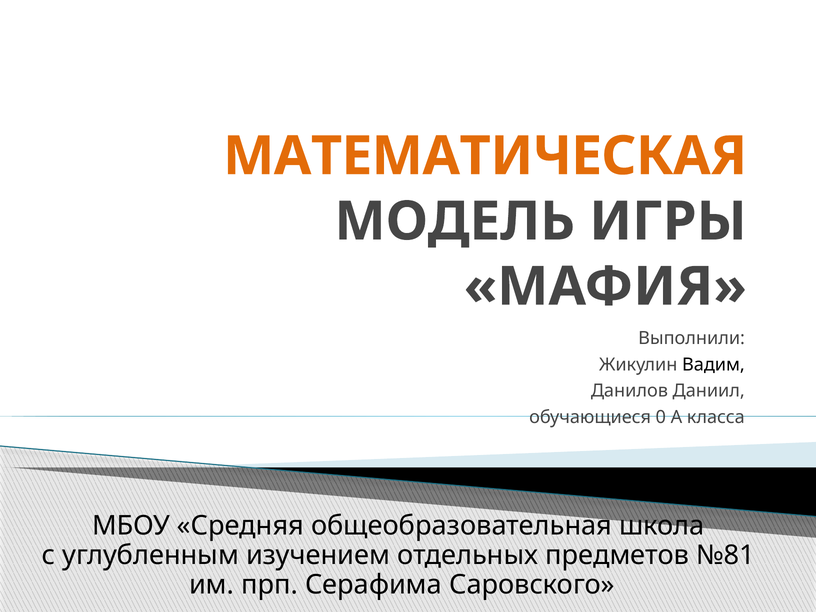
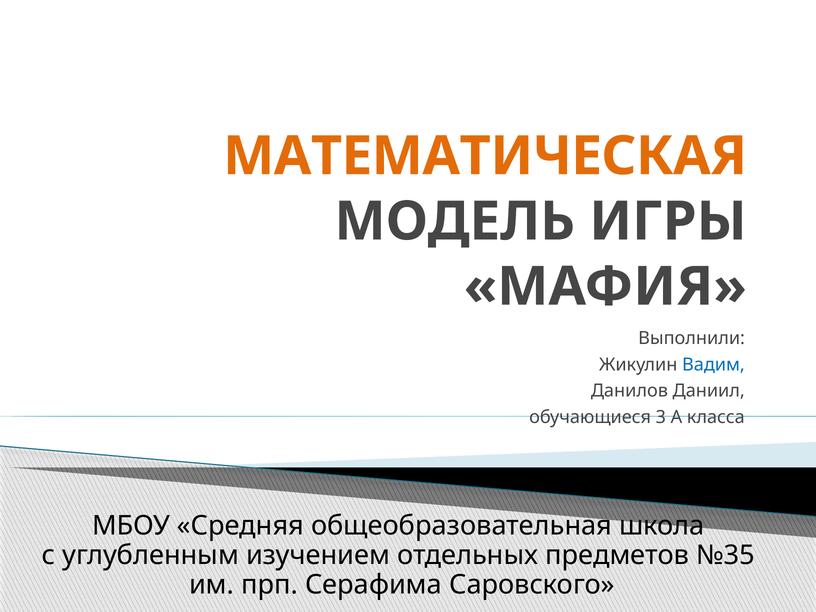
Вадим colour: black -> blue
0: 0 -> 3
№81: №81 -> №35
